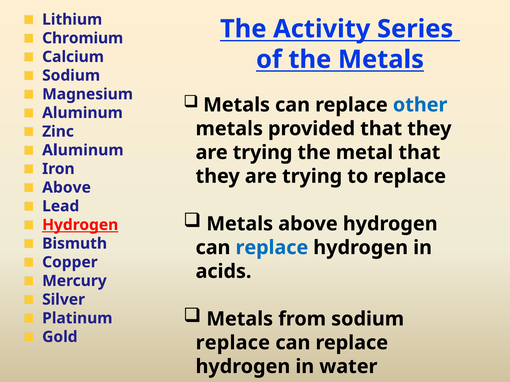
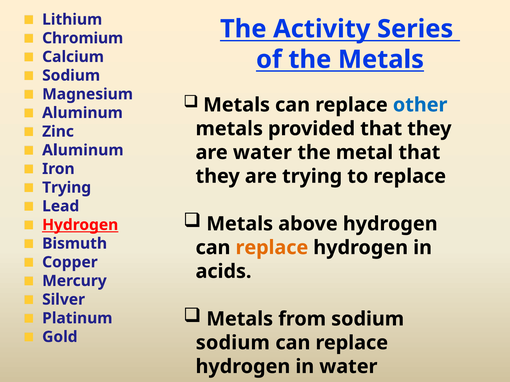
trying at (263, 153): trying -> water
Above at (67, 188): Above -> Trying
replace at (272, 248) colour: blue -> orange
replace at (233, 343): replace -> sodium
